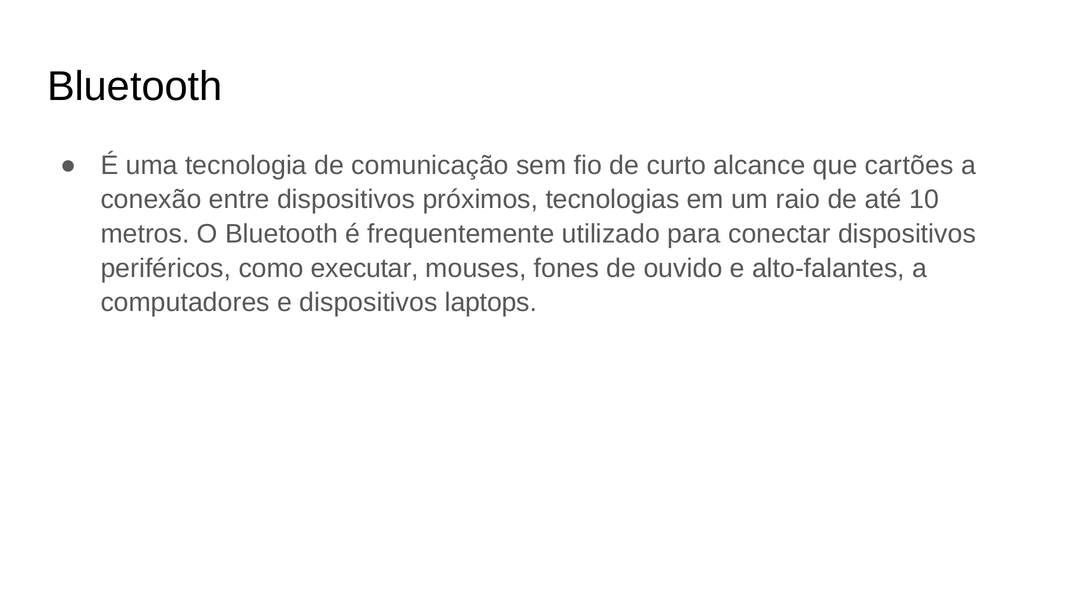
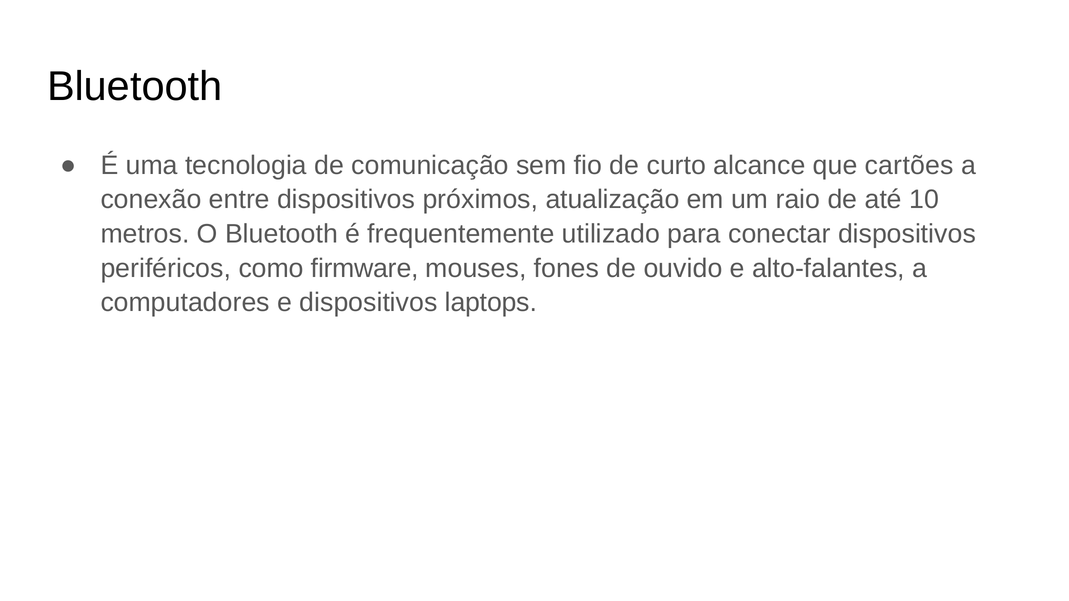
tecnologias: tecnologias -> atualização
executar: executar -> firmware
